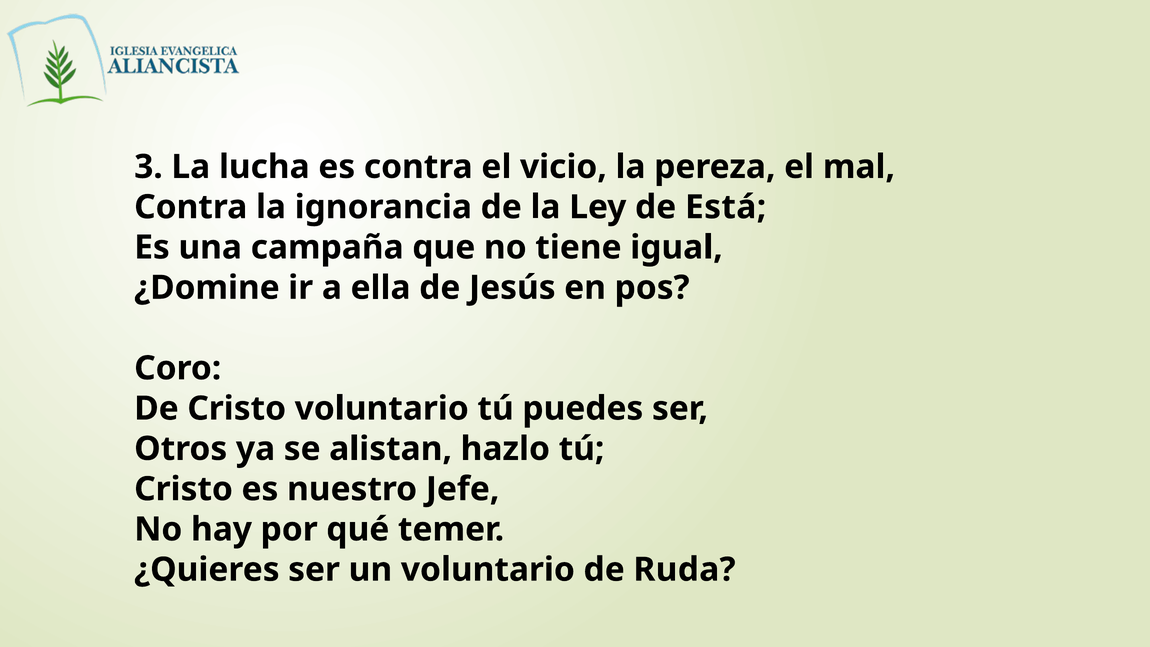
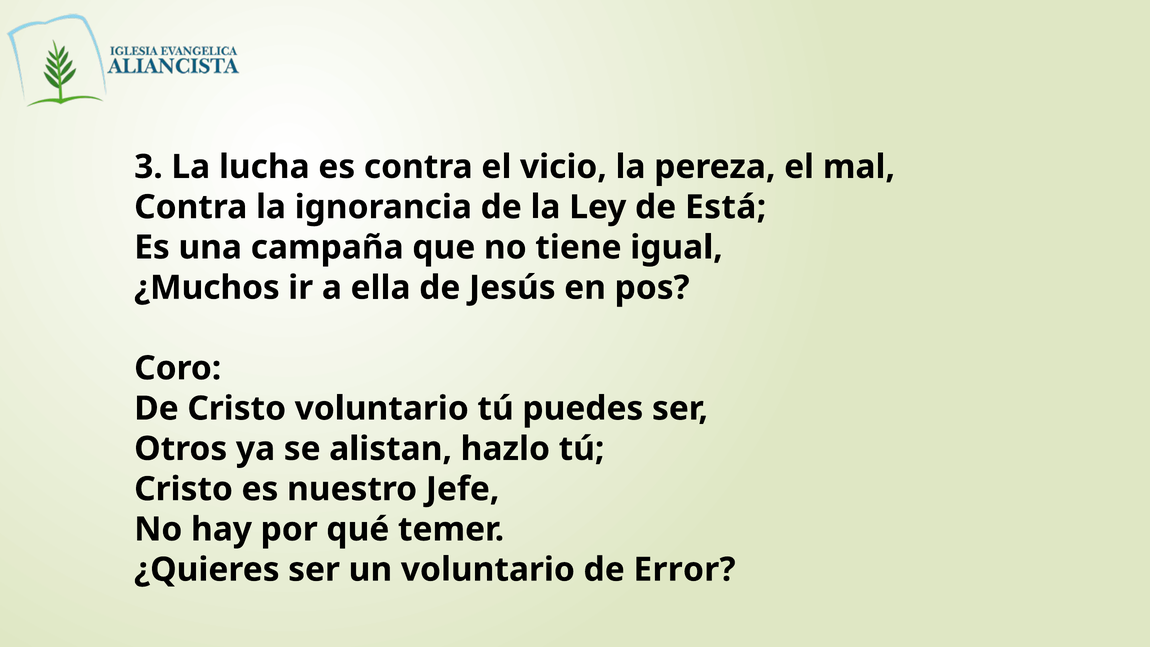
¿Domine: ¿Domine -> ¿Muchos
Ruda: Ruda -> Error
